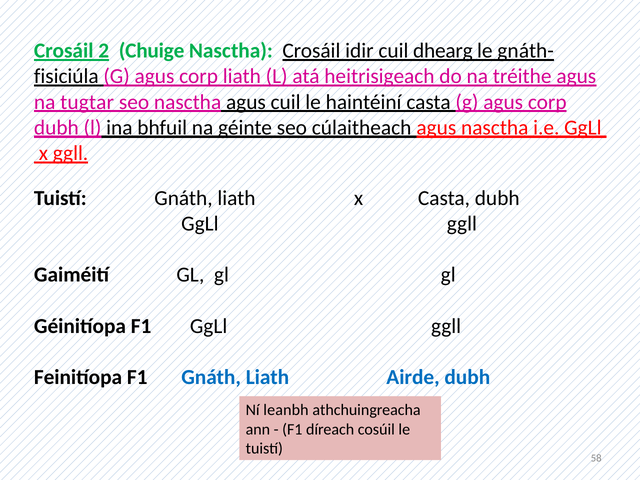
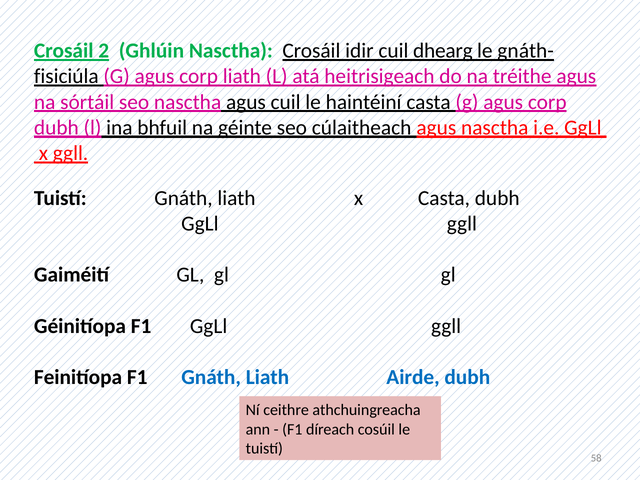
Chuige: Chuige -> Ghlúin
tugtar: tugtar -> sórtáil
leanbh: leanbh -> ceithre
